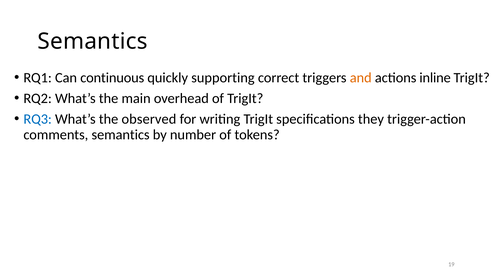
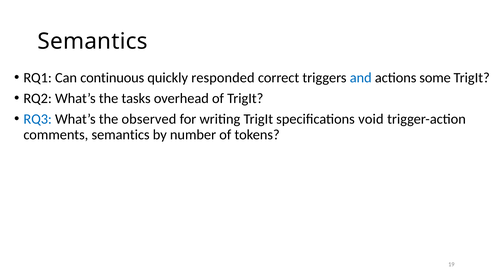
supporting: supporting -> responded
and colour: orange -> blue
inline: inline -> some
main: main -> tasks
they: they -> void
